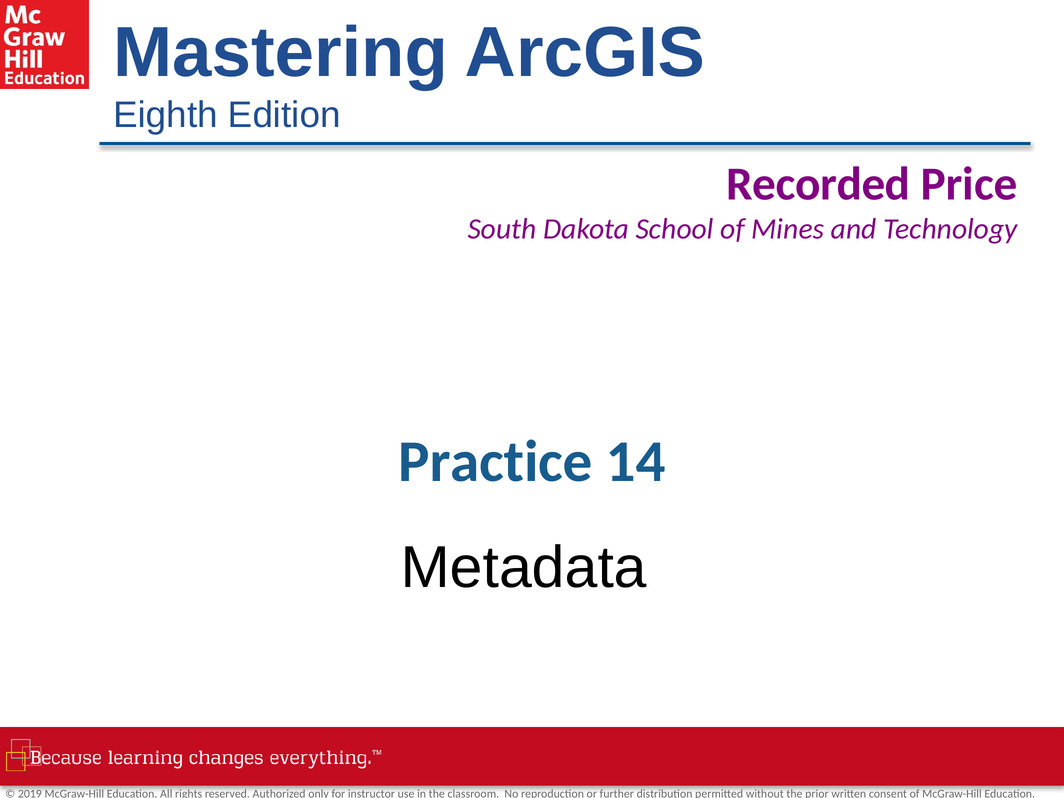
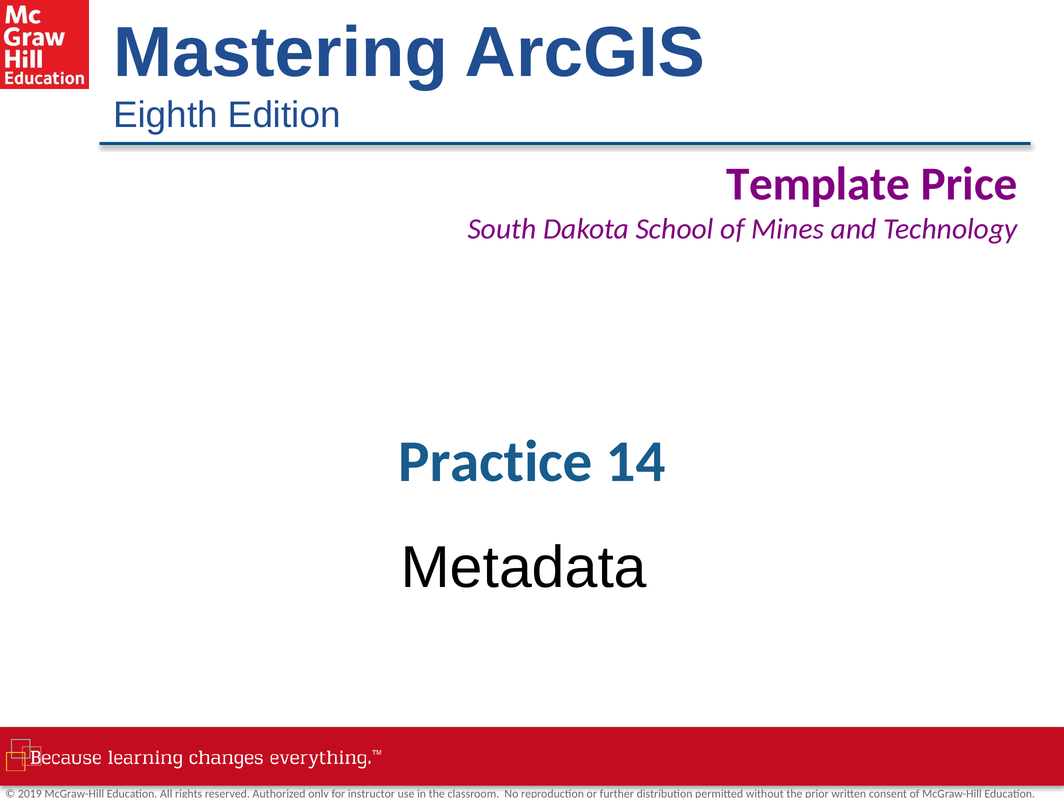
Recorded: Recorded -> Template
